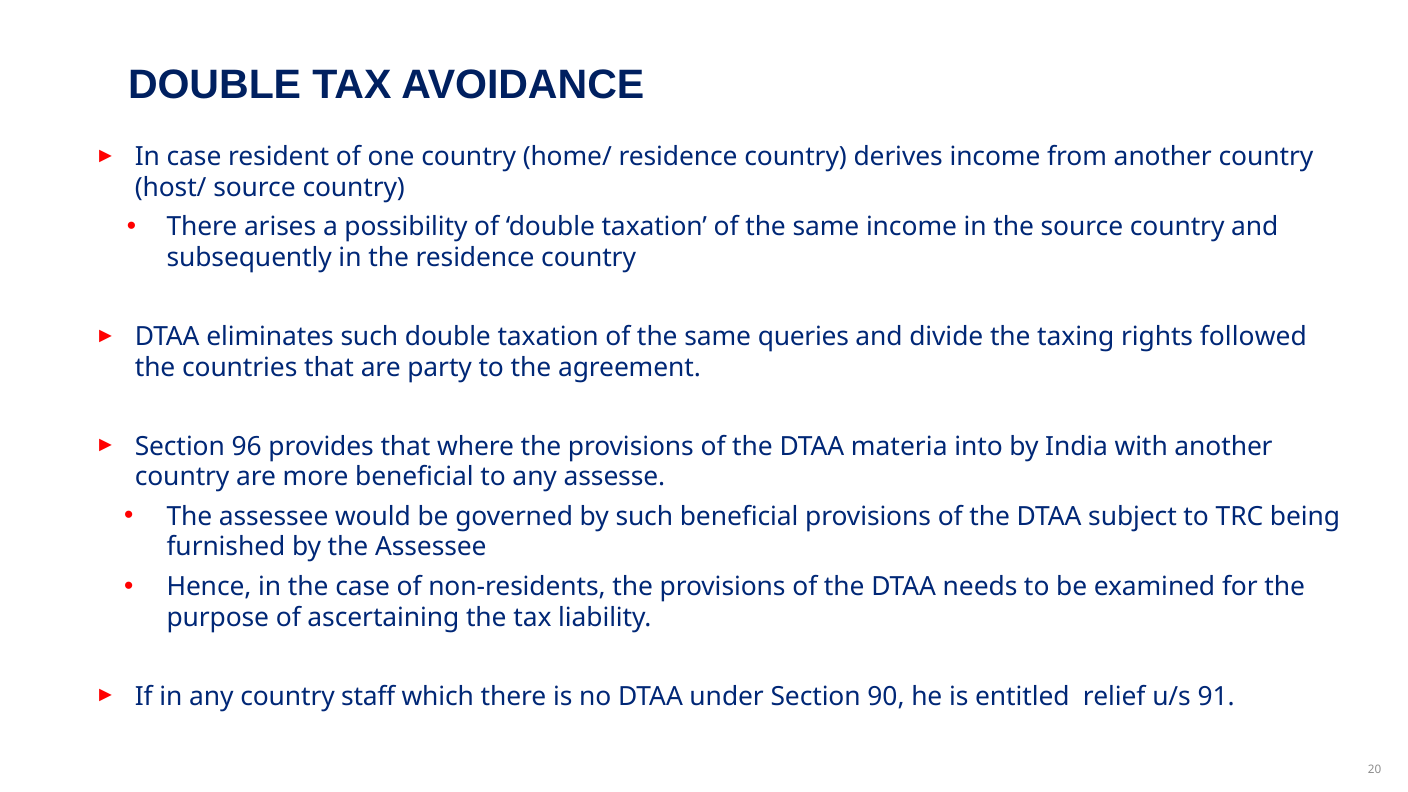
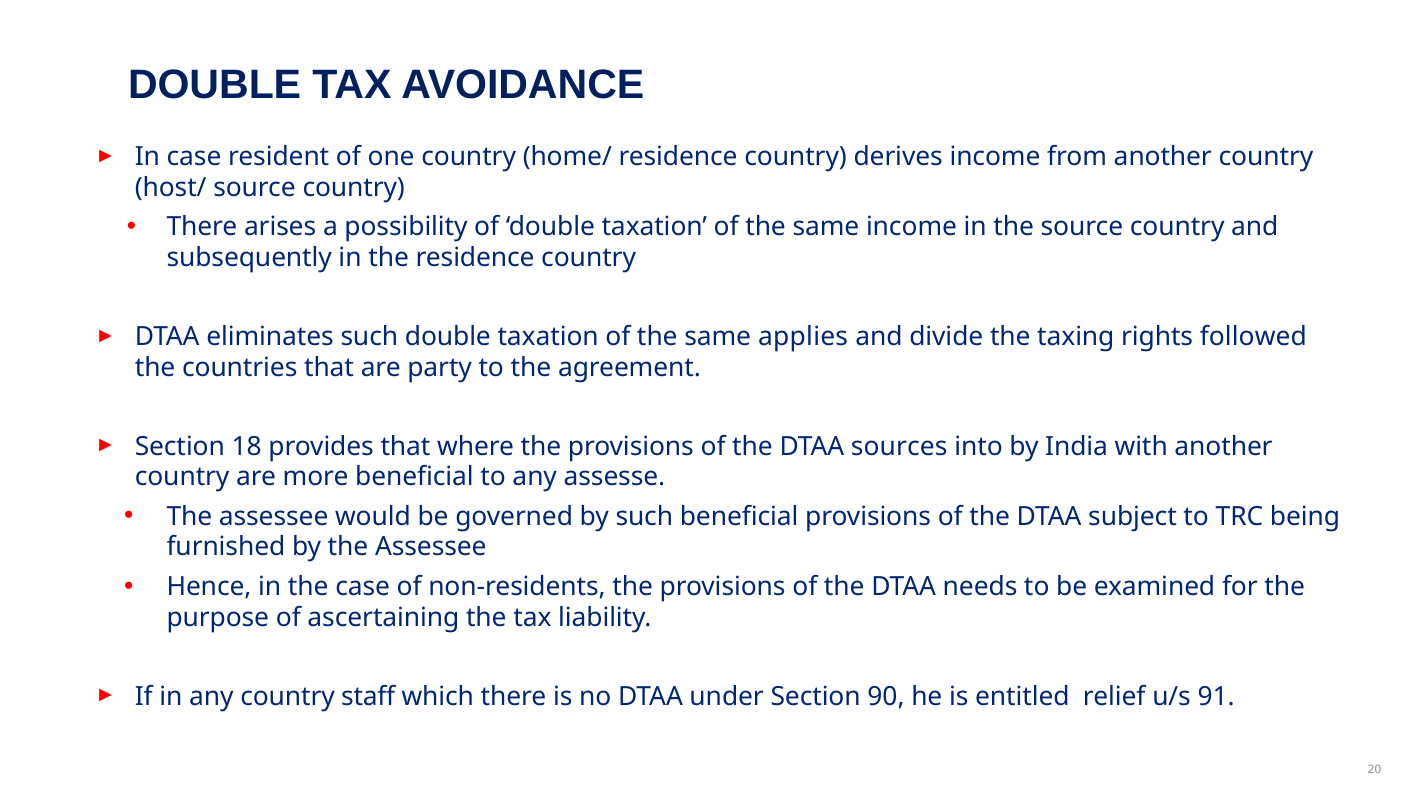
queries: queries -> applies
96: 96 -> 18
materia: materia -> sources
